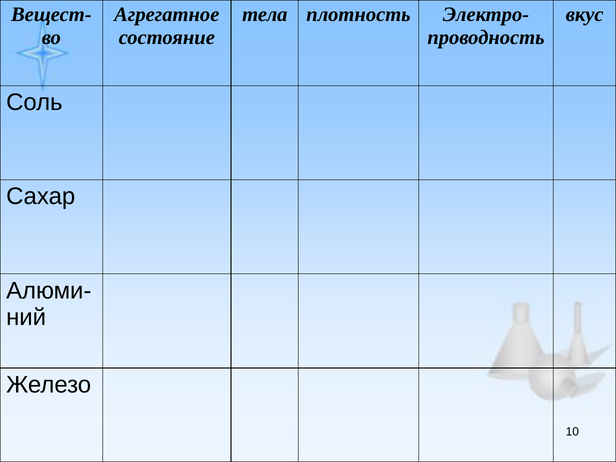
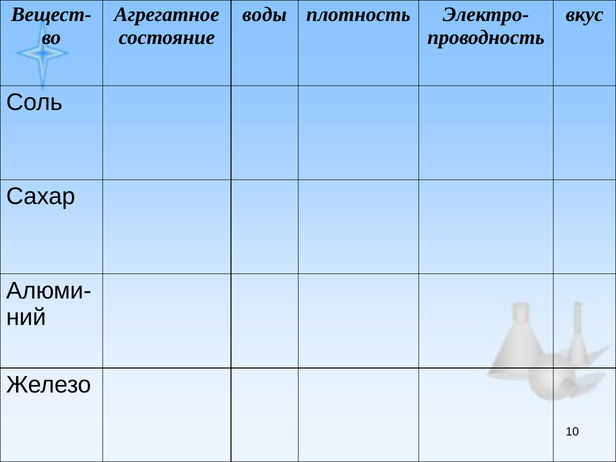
тела: тела -> воды
